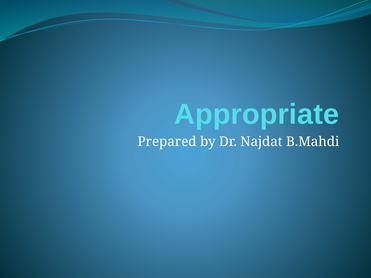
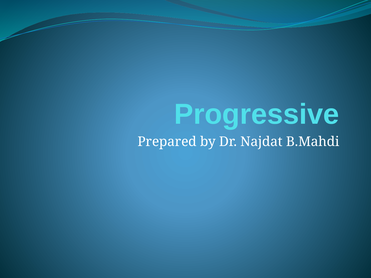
Appropriate: Appropriate -> Progressive
